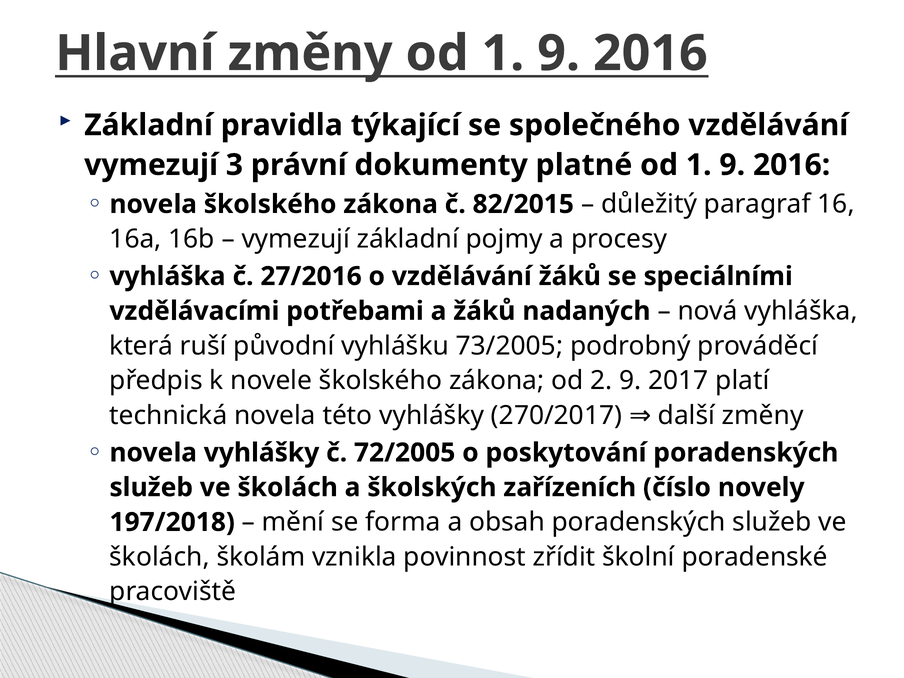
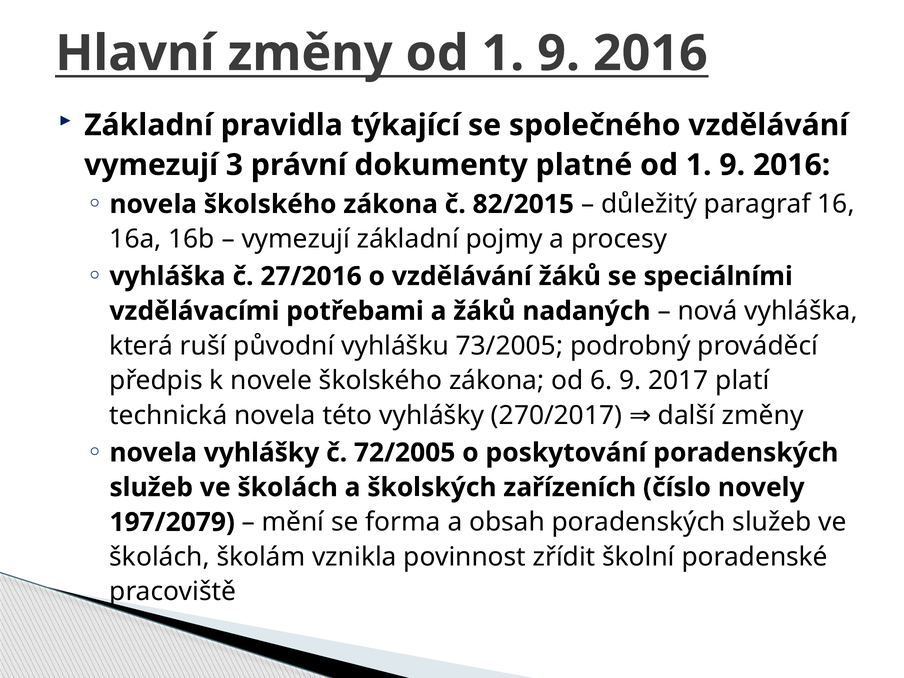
2: 2 -> 6
197/2018: 197/2018 -> 197/2079
